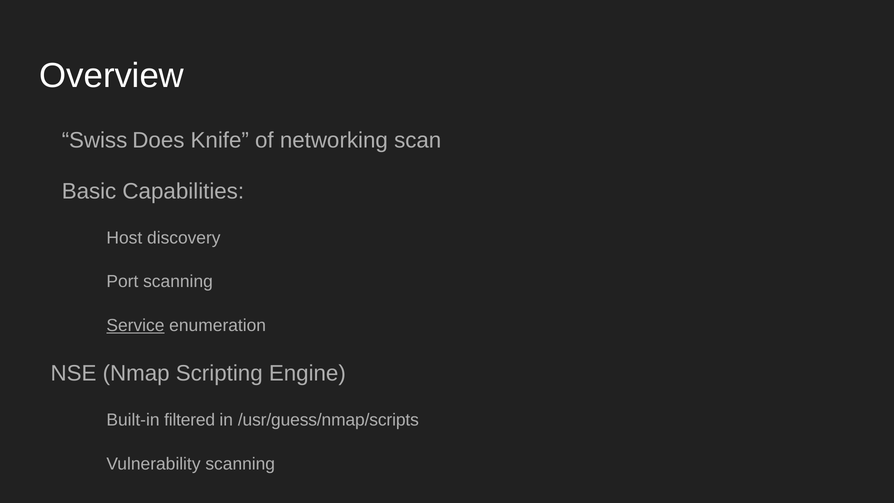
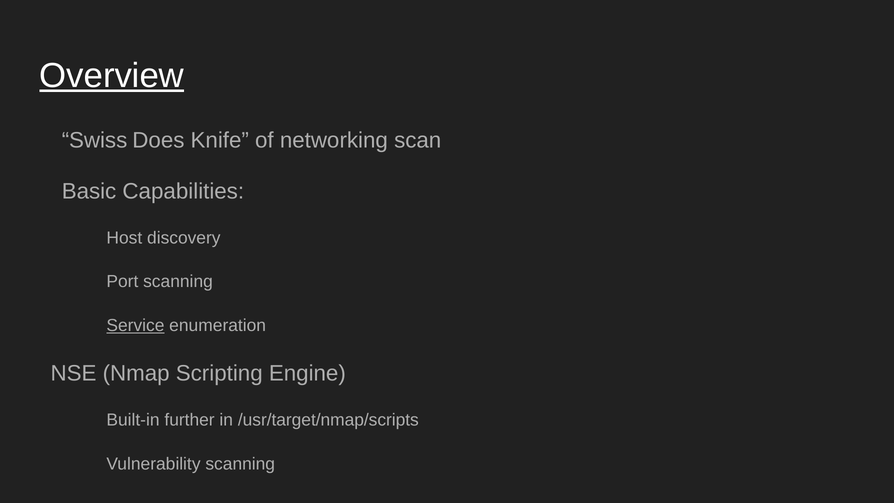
Overview underline: none -> present
filtered: filtered -> further
/usr/guess/nmap/scripts: /usr/guess/nmap/scripts -> /usr/target/nmap/scripts
